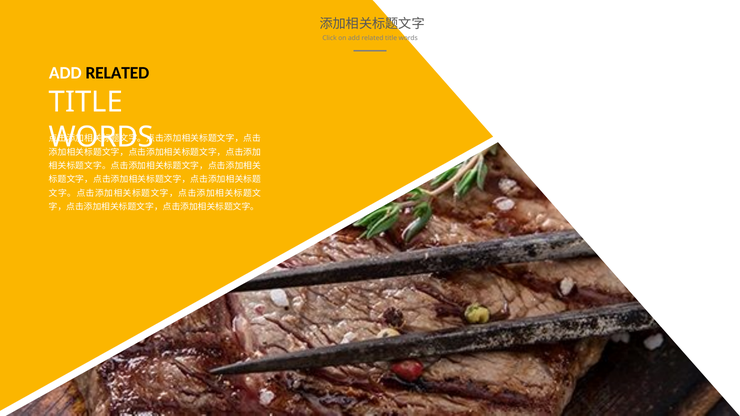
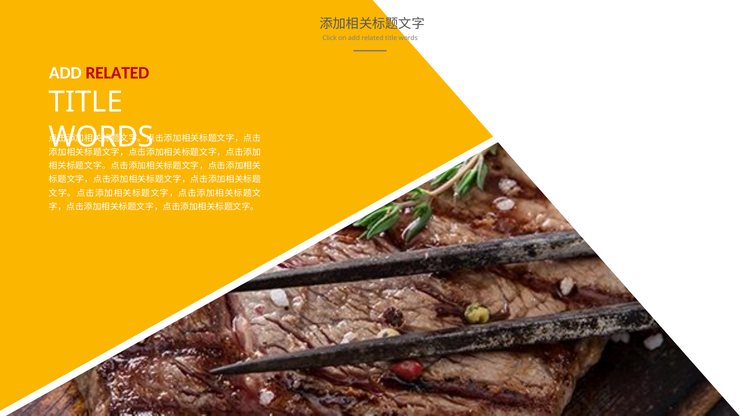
RELATED at (117, 73) colour: black -> red
